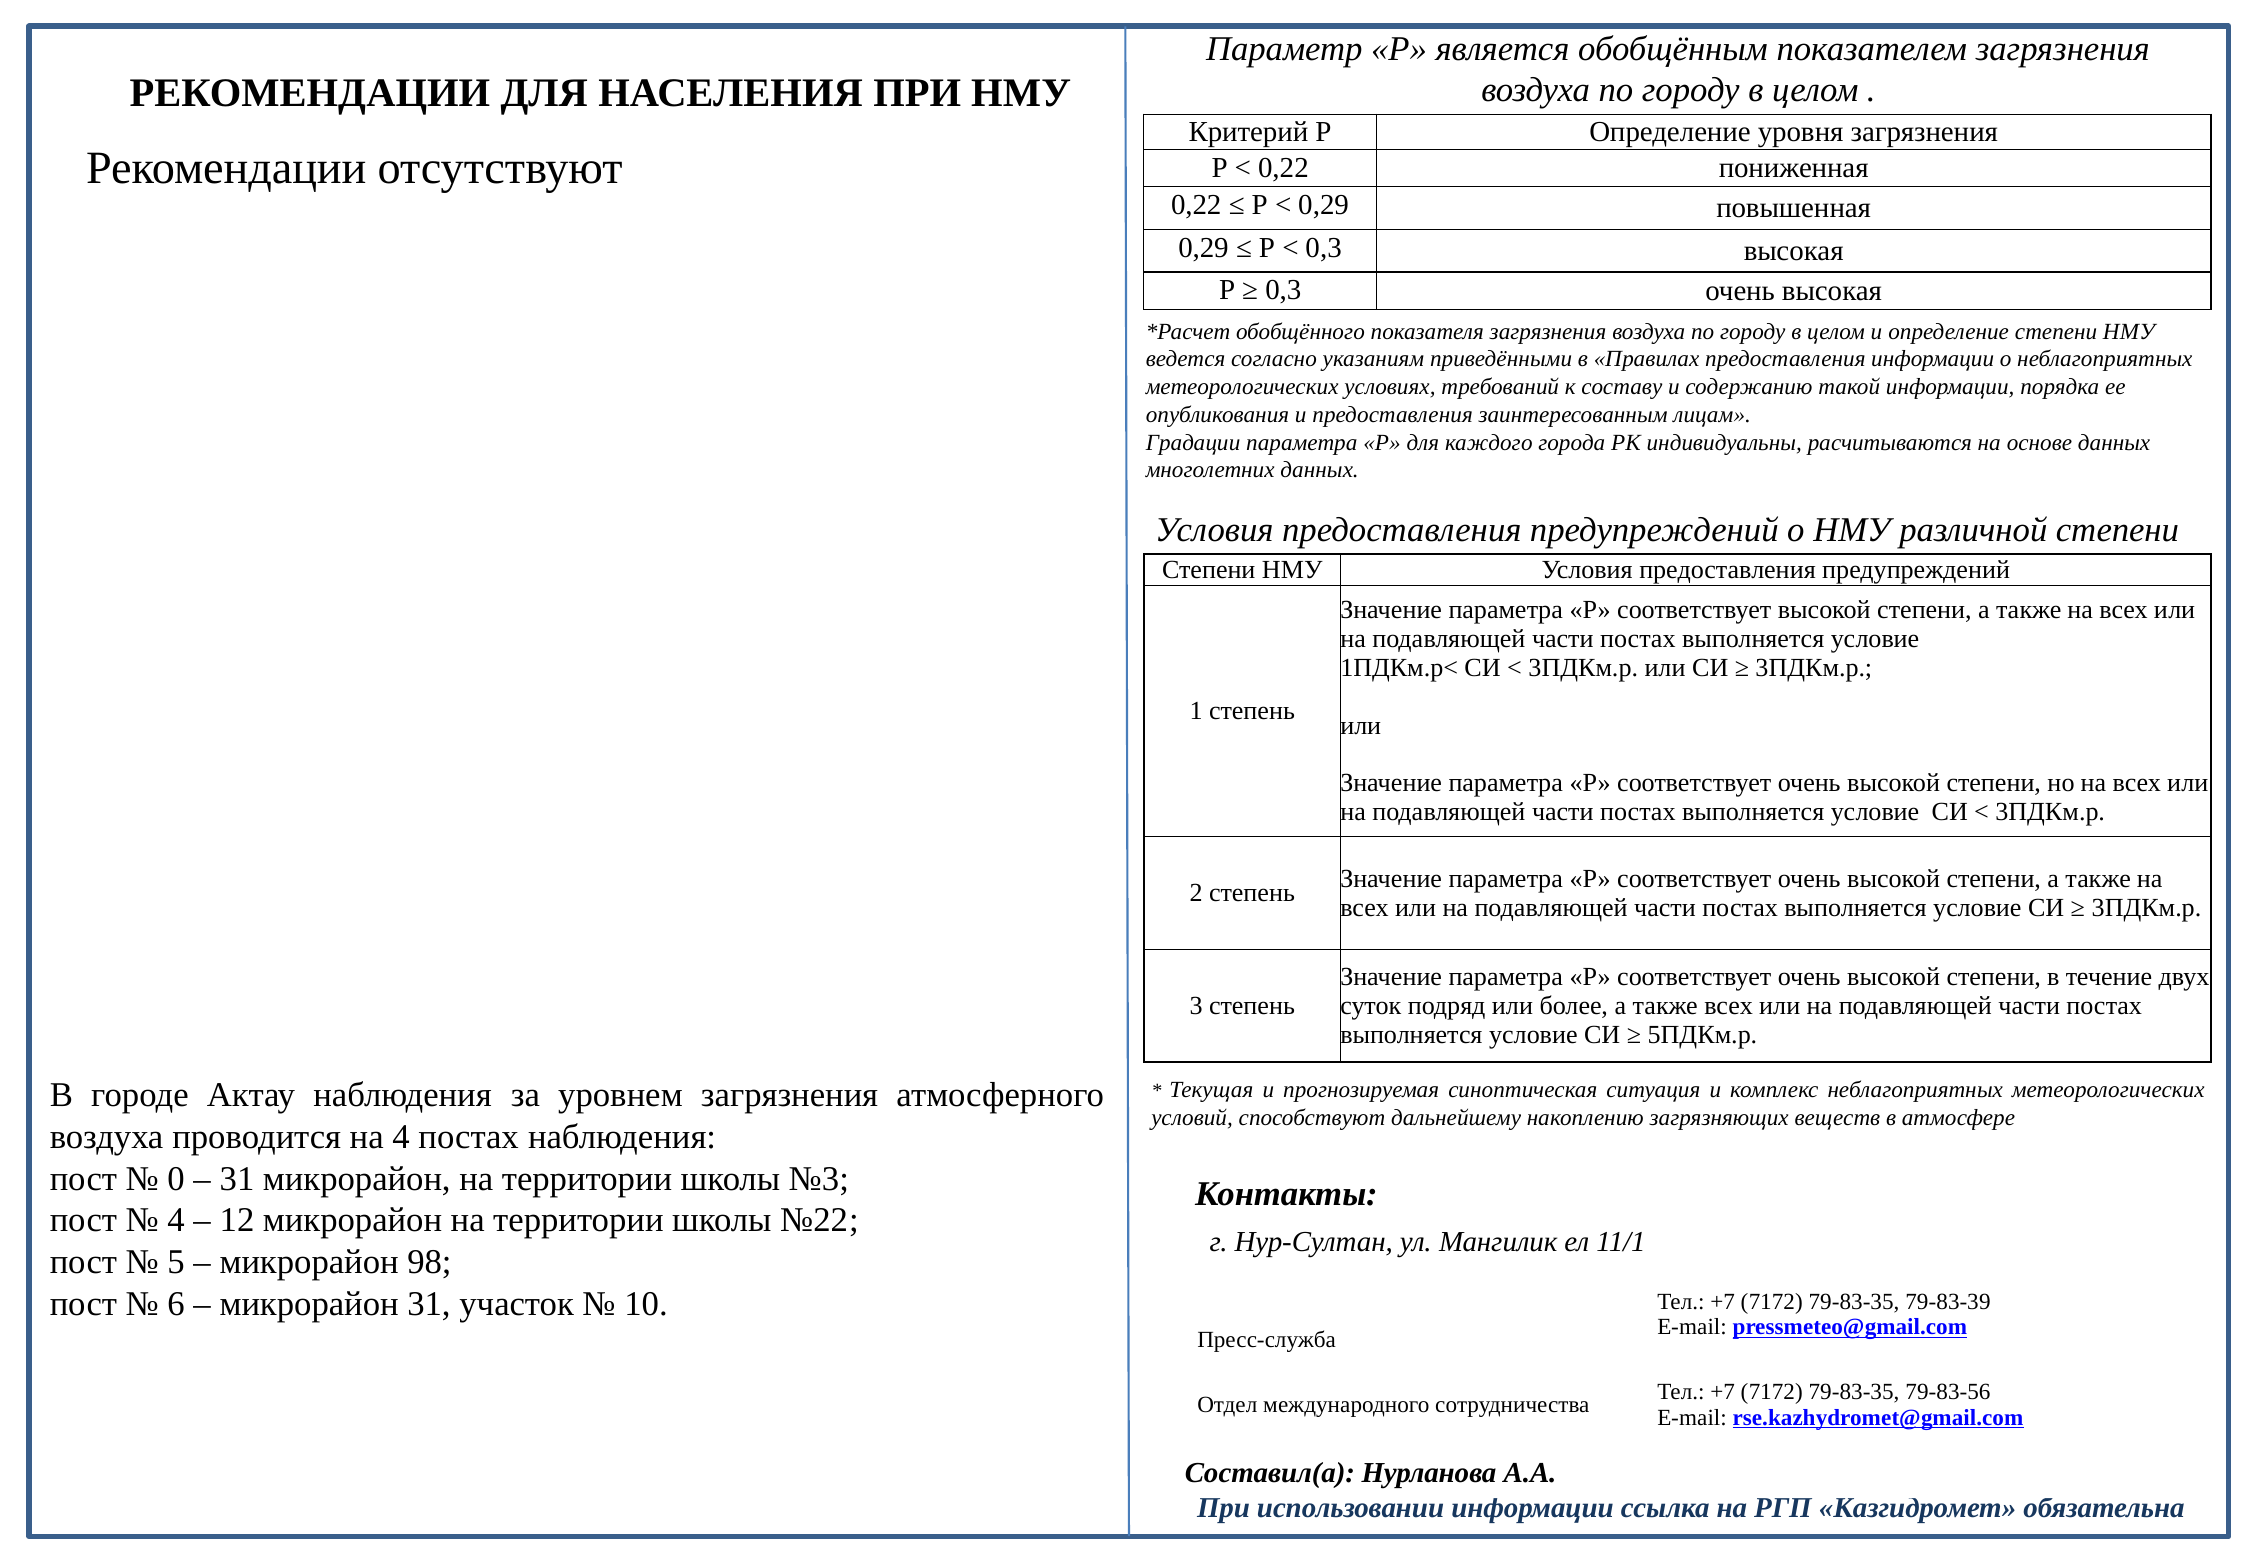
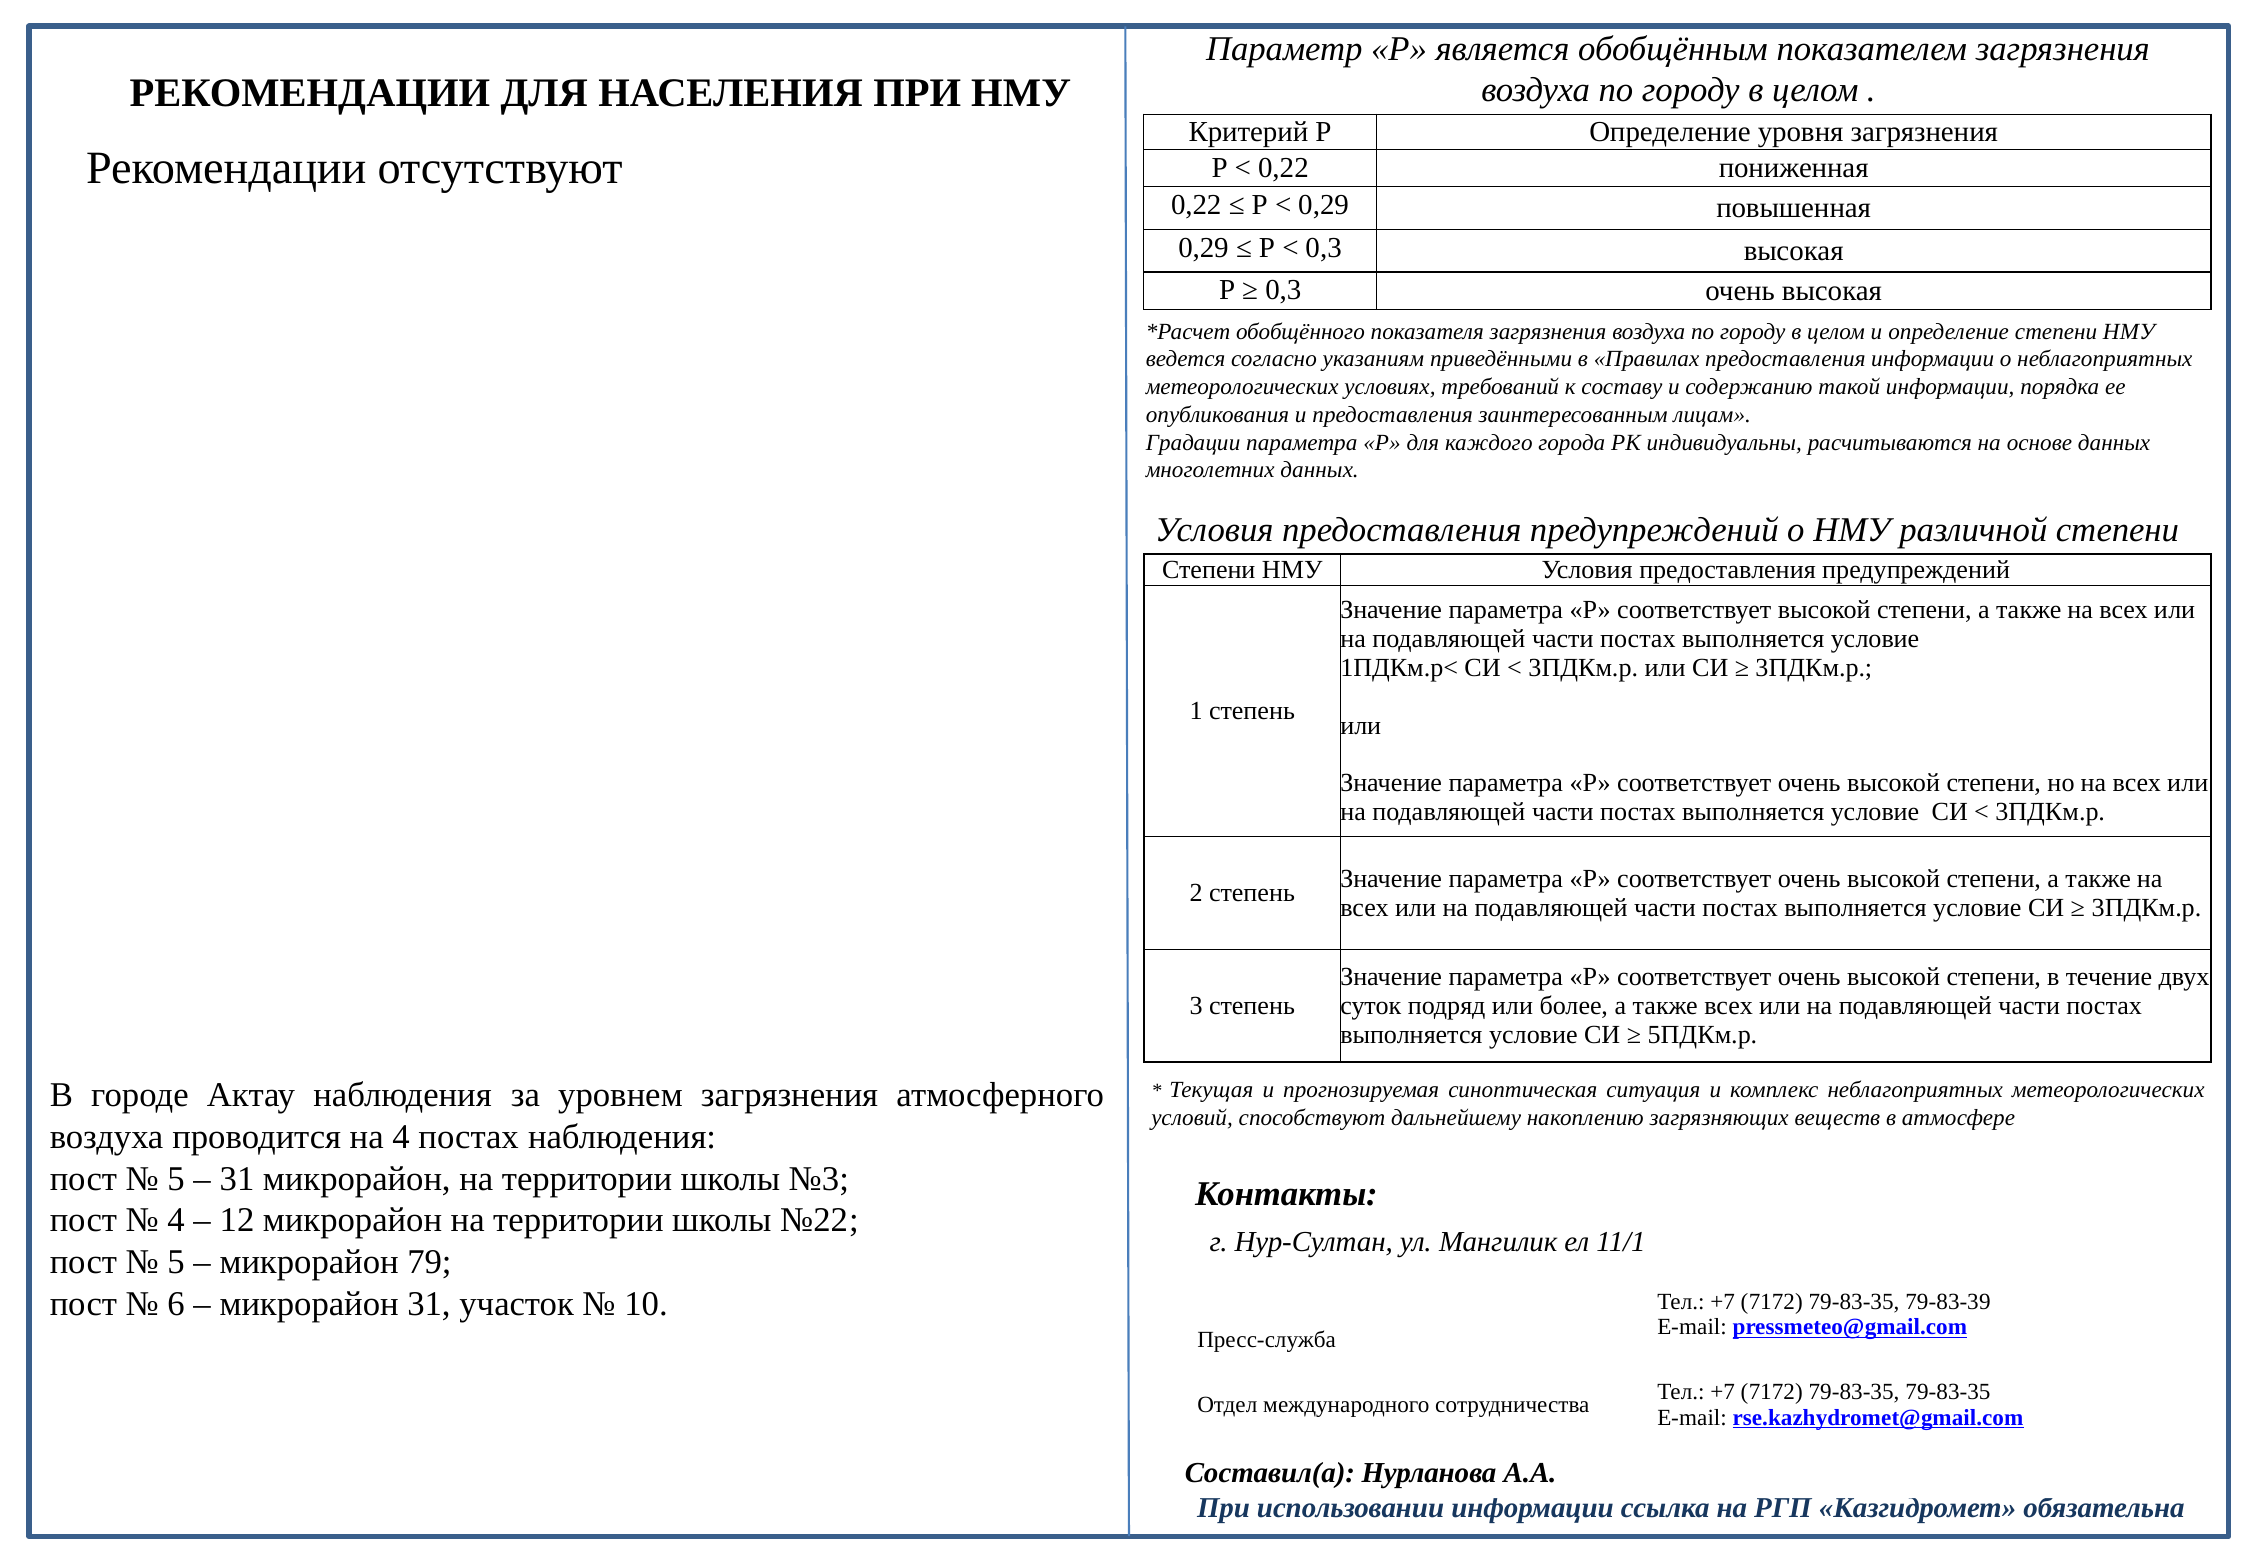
0 at (176, 1179): 0 -> 5
98: 98 -> 79
79-83-35 79-83-56: 79-83-56 -> 79-83-35
